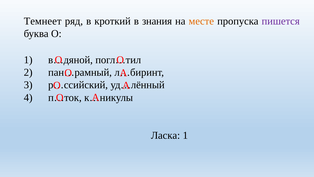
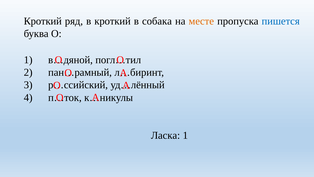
Темнеет at (43, 21): Темнеет -> Кроткий
знания: знания -> собака
пишется colour: purple -> blue
